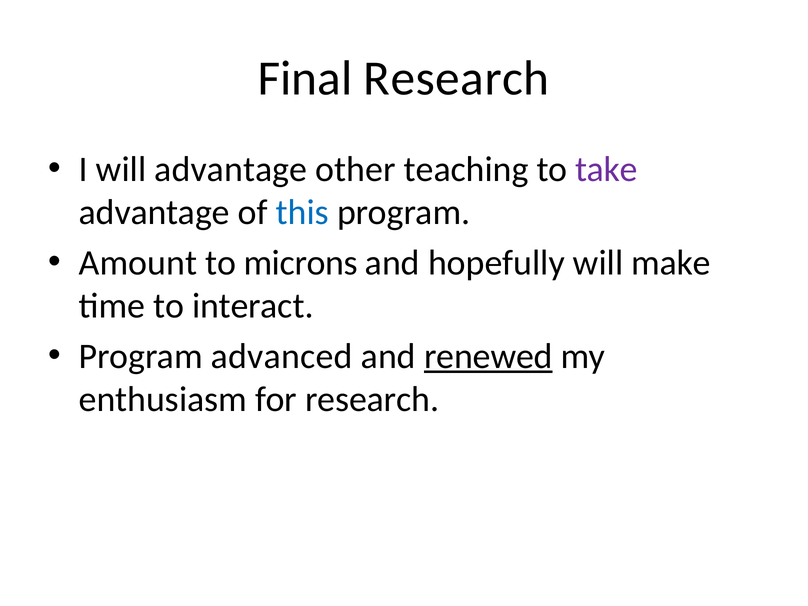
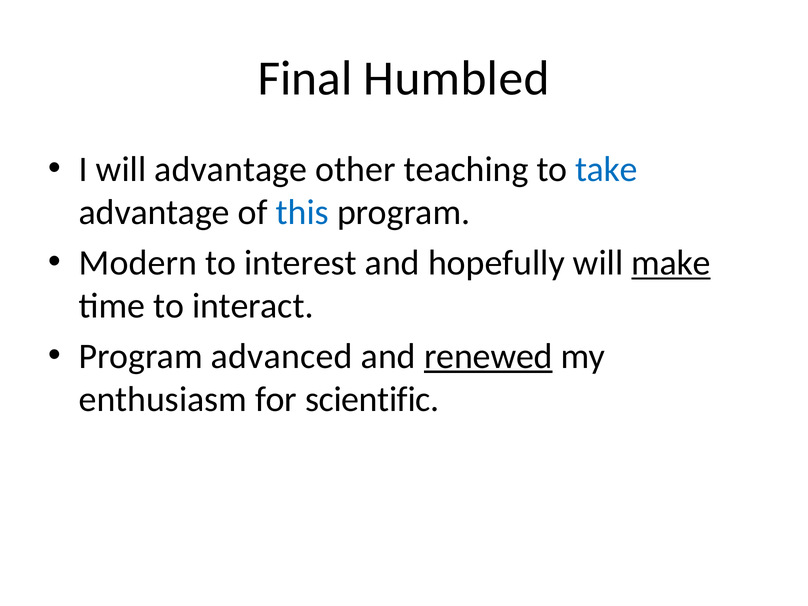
Final Research: Research -> Humbled
take colour: purple -> blue
Amount: Amount -> Modern
microns: microns -> interest
make underline: none -> present
for research: research -> scientific
